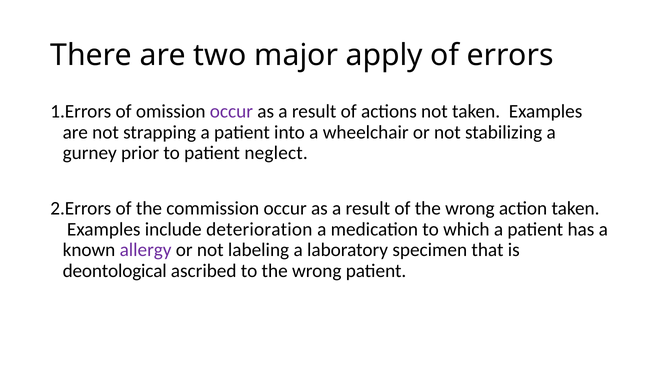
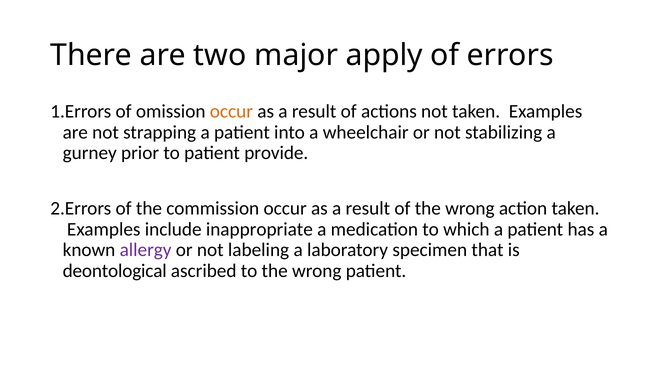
occur at (231, 112) colour: purple -> orange
neglect: neglect -> provide
deterioration: deterioration -> inappropriate
